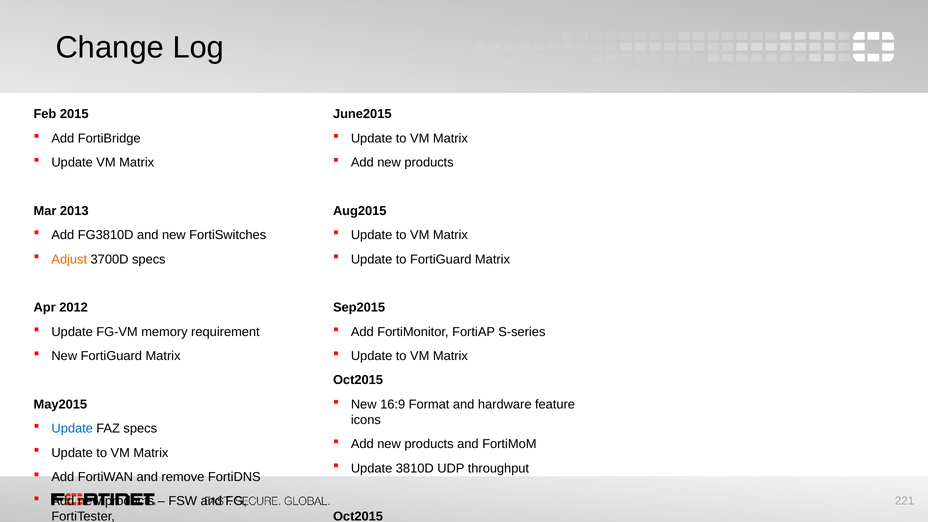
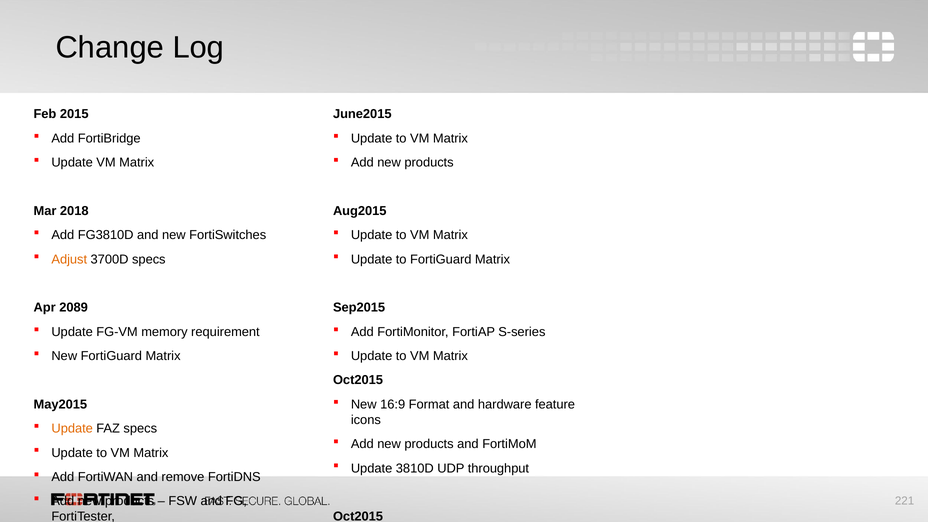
2013: 2013 -> 2018
2012: 2012 -> 2089
Update at (72, 429) colour: blue -> orange
